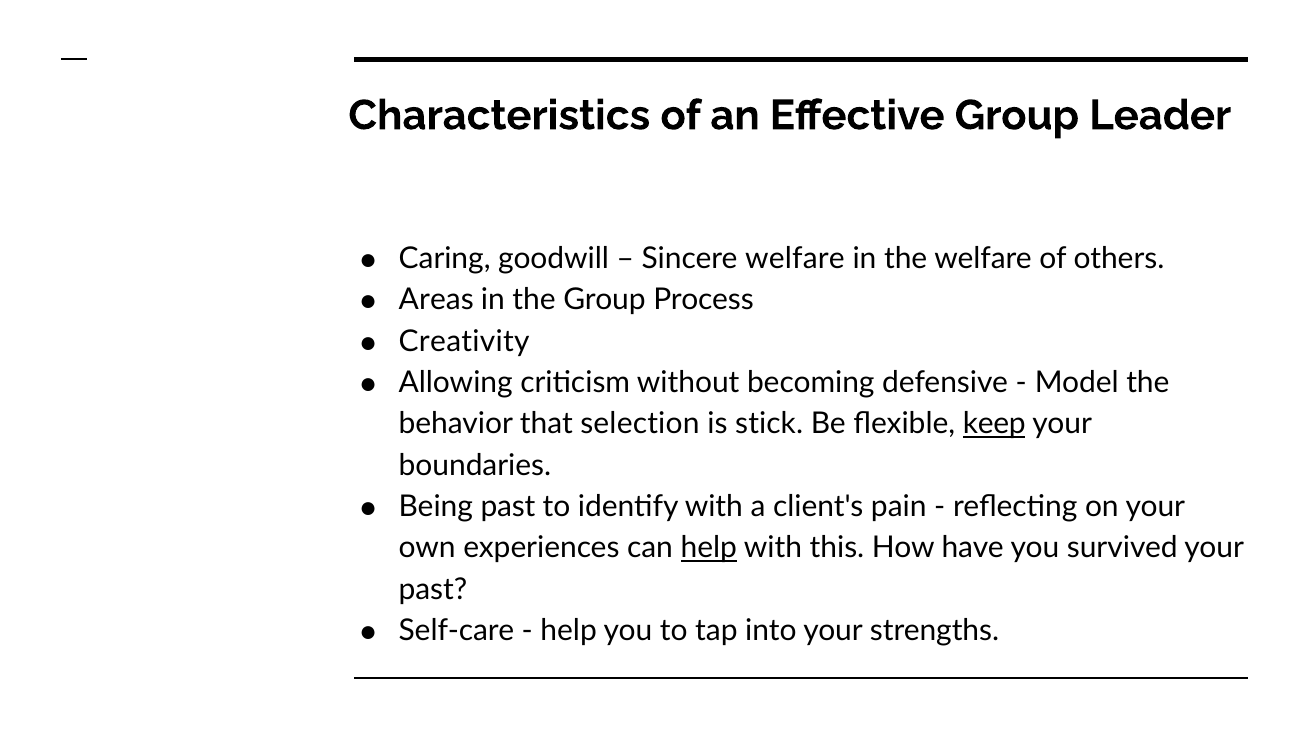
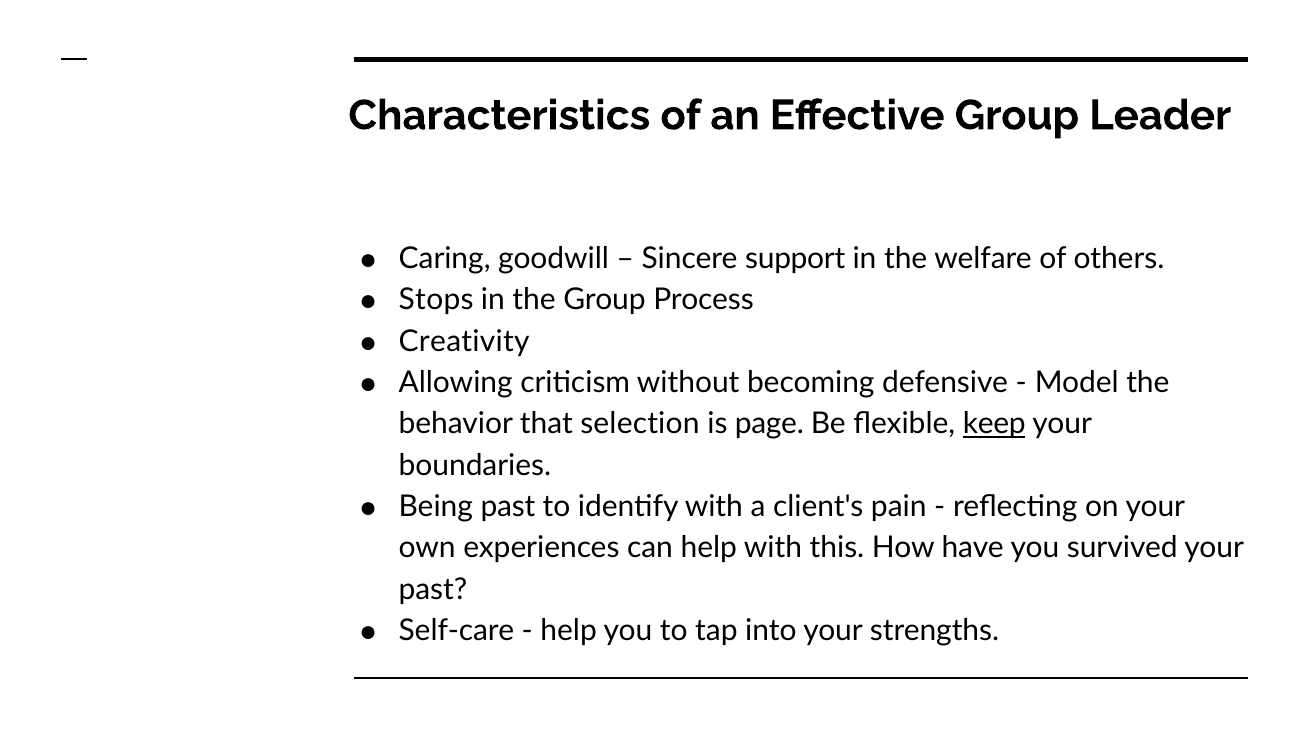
Sincere welfare: welfare -> support
Areas: Areas -> Stops
stick: stick -> page
help at (709, 548) underline: present -> none
